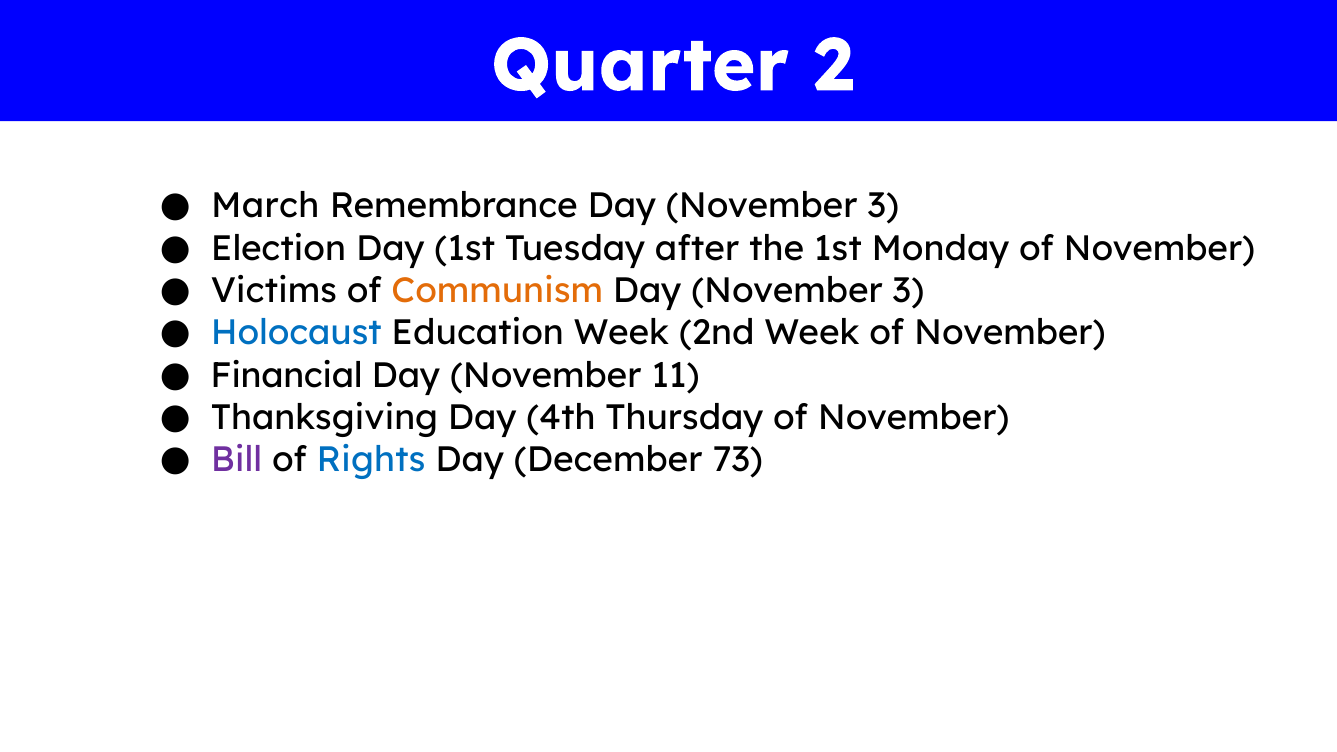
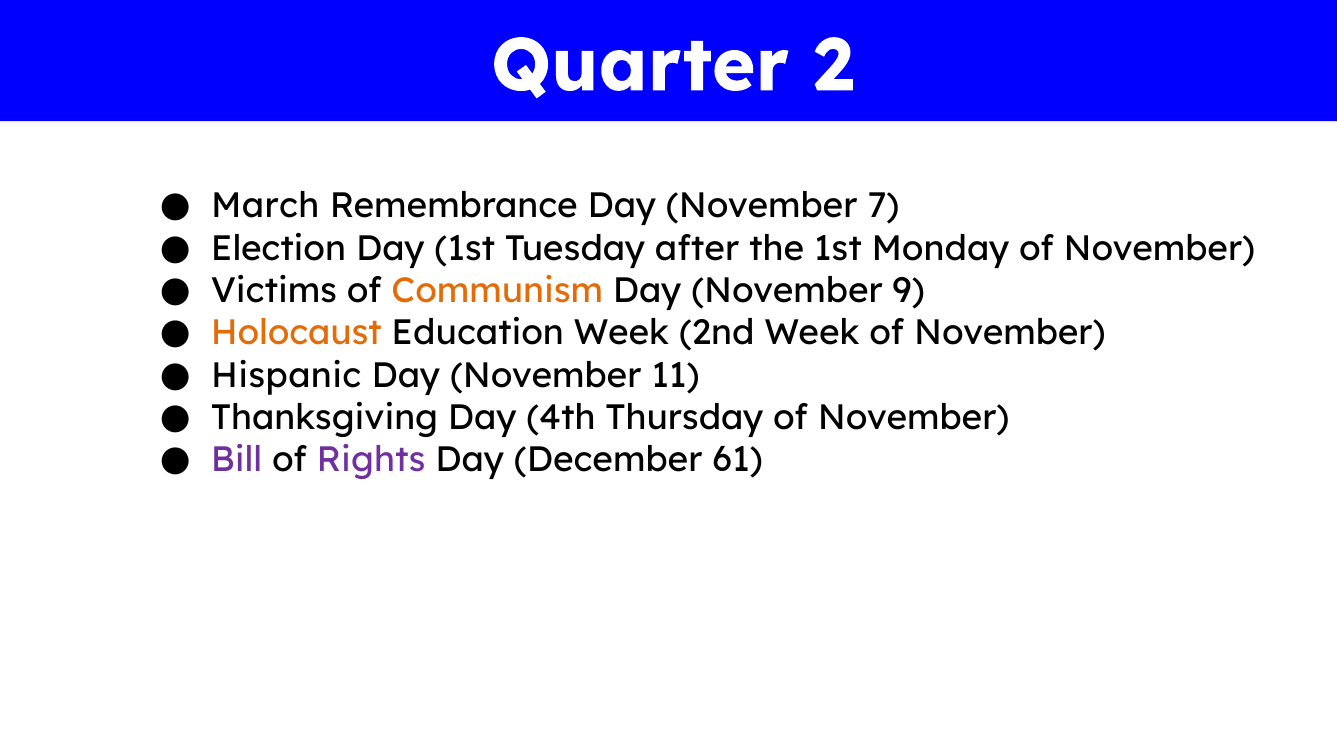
Remembrance Day November 3: 3 -> 7
3 at (908, 291): 3 -> 9
Holocaust colour: blue -> orange
Financial: Financial -> Hispanic
Rights colour: blue -> purple
73: 73 -> 61
